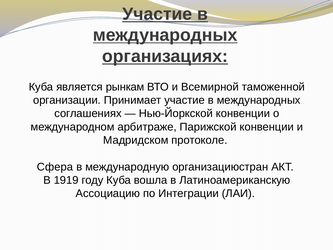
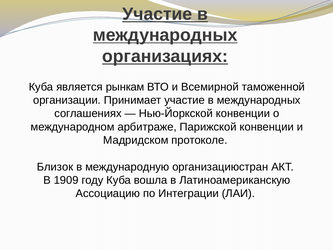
Сфера: Сфера -> Близок
1919: 1919 -> 1909
